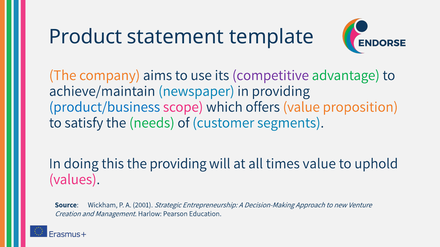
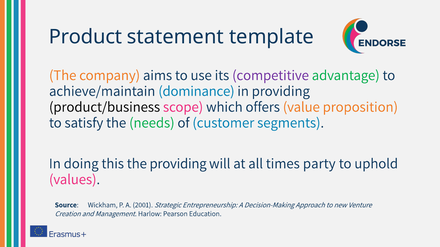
newspaper: newspaper -> dominance
product/business colour: blue -> black
times value: value -> party
